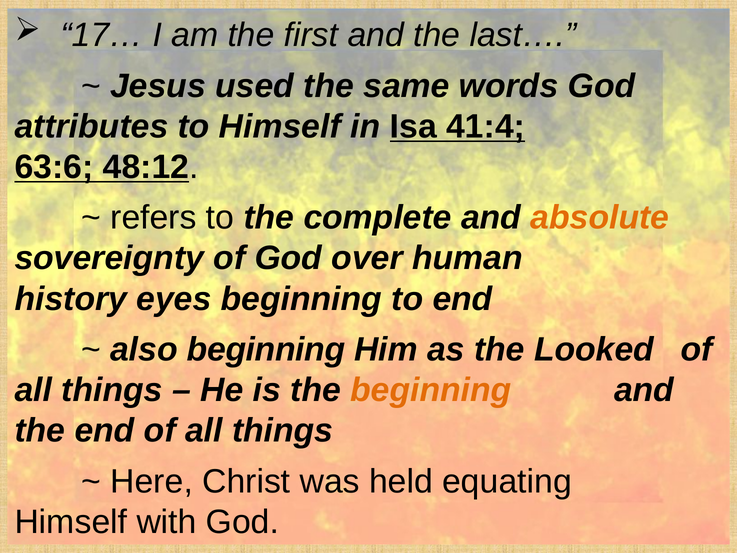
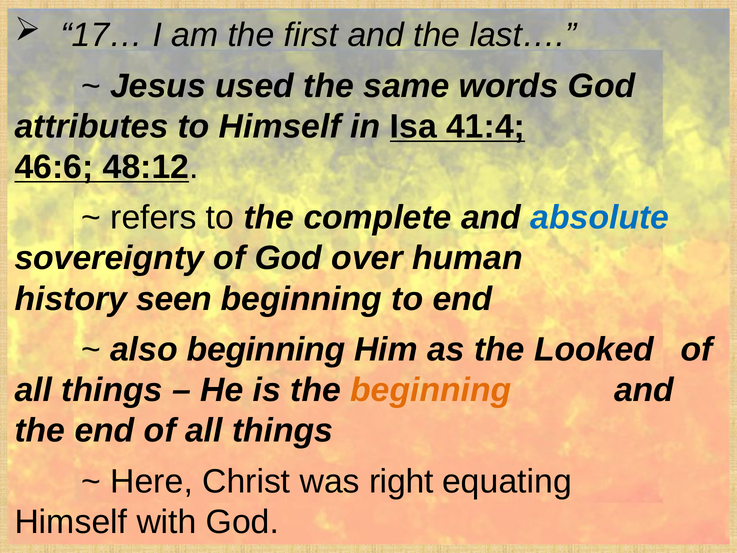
63:6: 63:6 -> 46:6
absolute colour: orange -> blue
eyes: eyes -> seen
held: held -> right
